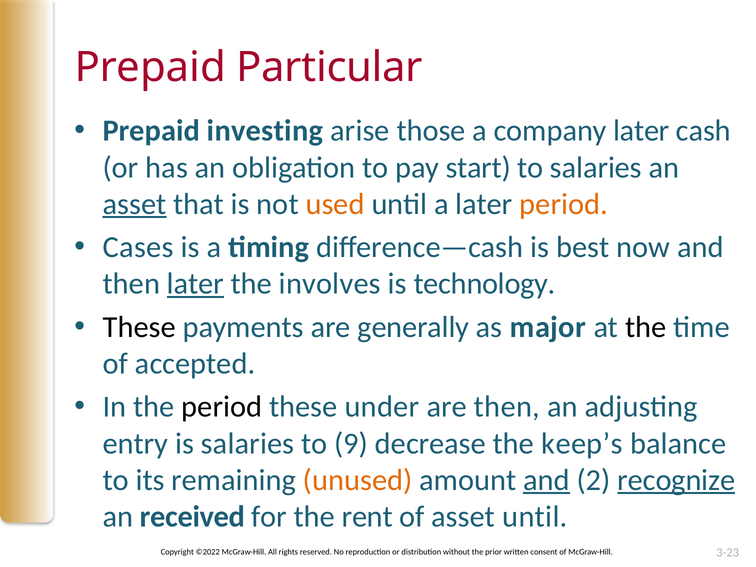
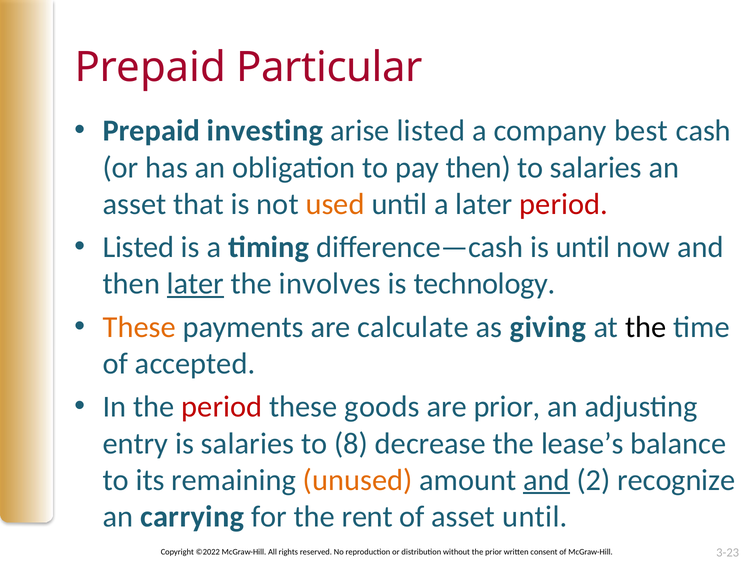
arise those: those -> listed
company later: later -> best
pay start: start -> then
asset at (135, 204) underline: present -> none
period at (564, 204) colour: orange -> red
Cases at (138, 247): Cases -> Listed
is best: best -> until
These at (139, 327) colour: black -> orange
generally: generally -> calculate
major: major -> giving
period at (222, 407) colour: black -> red
under: under -> goods
are then: then -> prior
9: 9 -> 8
keep’s: keep’s -> lease’s
recognize underline: present -> none
received: received -> carrying
